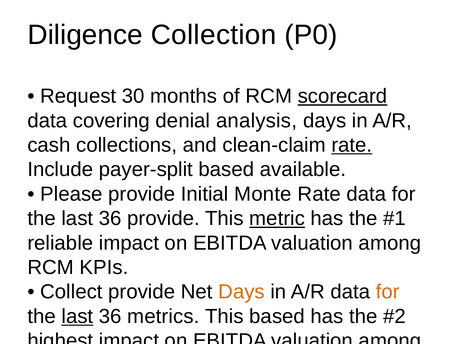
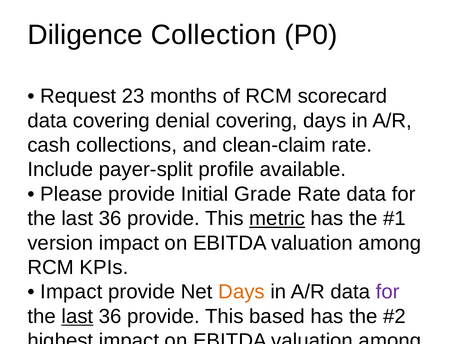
30: 30 -> 23
scorecard underline: present -> none
denial analysis: analysis -> covering
rate at (352, 145) underline: present -> none
payer-split based: based -> profile
Monte: Monte -> Grade
reliable: reliable -> version
Collect at (71, 292): Collect -> Impact
for at (388, 292) colour: orange -> purple
metrics at (163, 317): metrics -> provide
